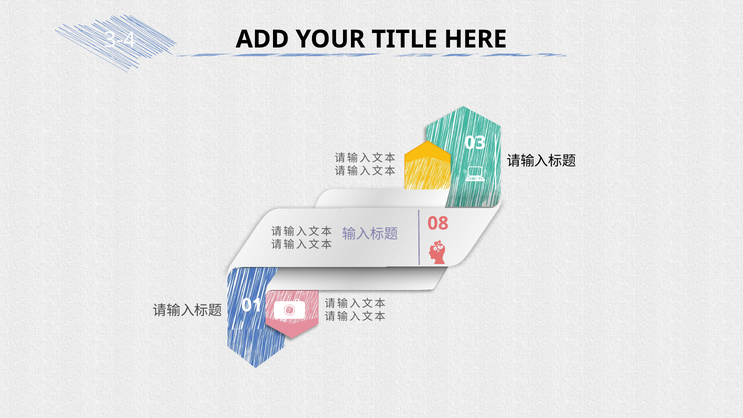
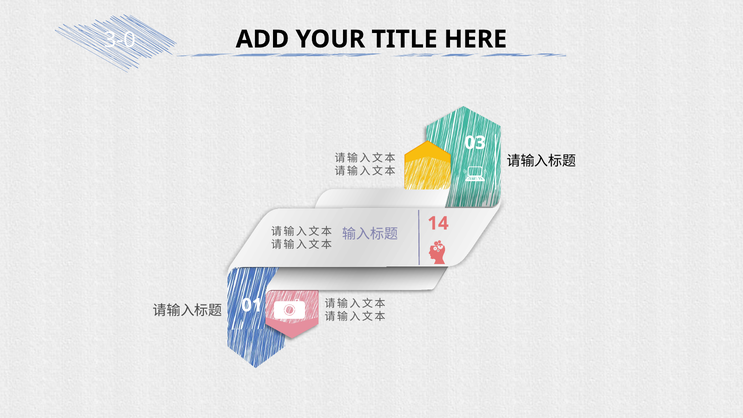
3-4: 3-4 -> 3-0
08: 08 -> 14
